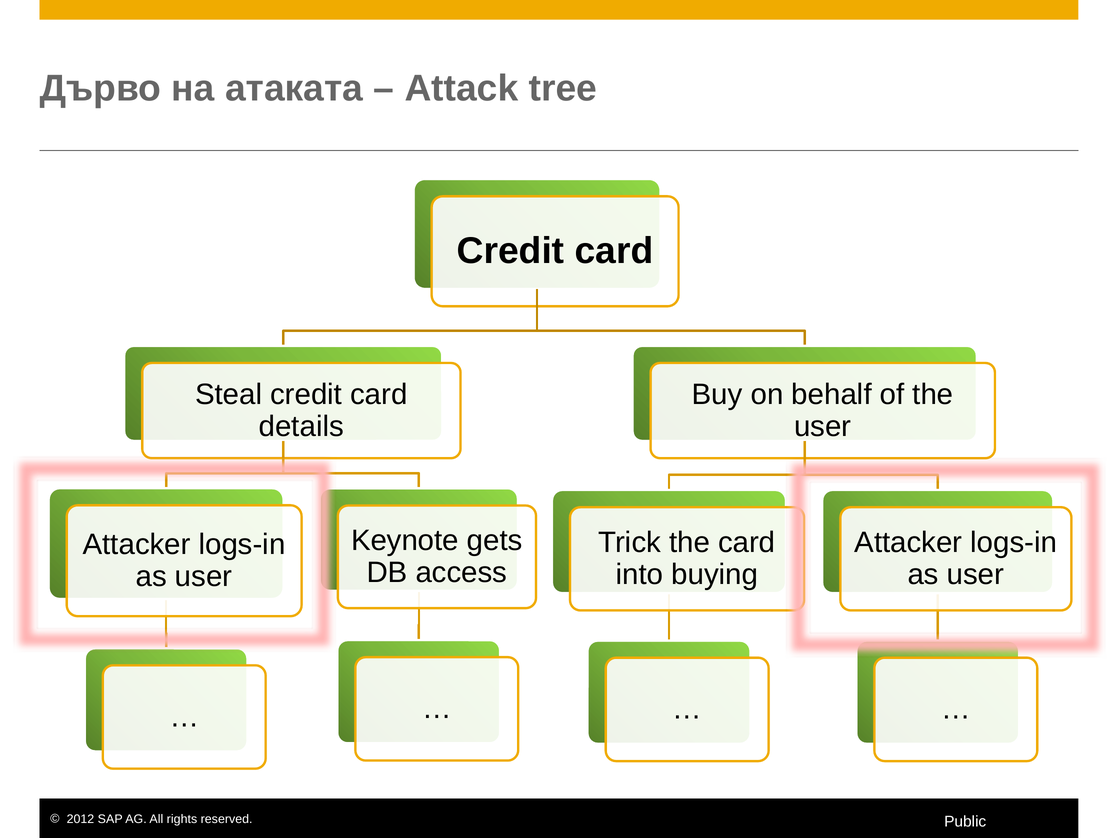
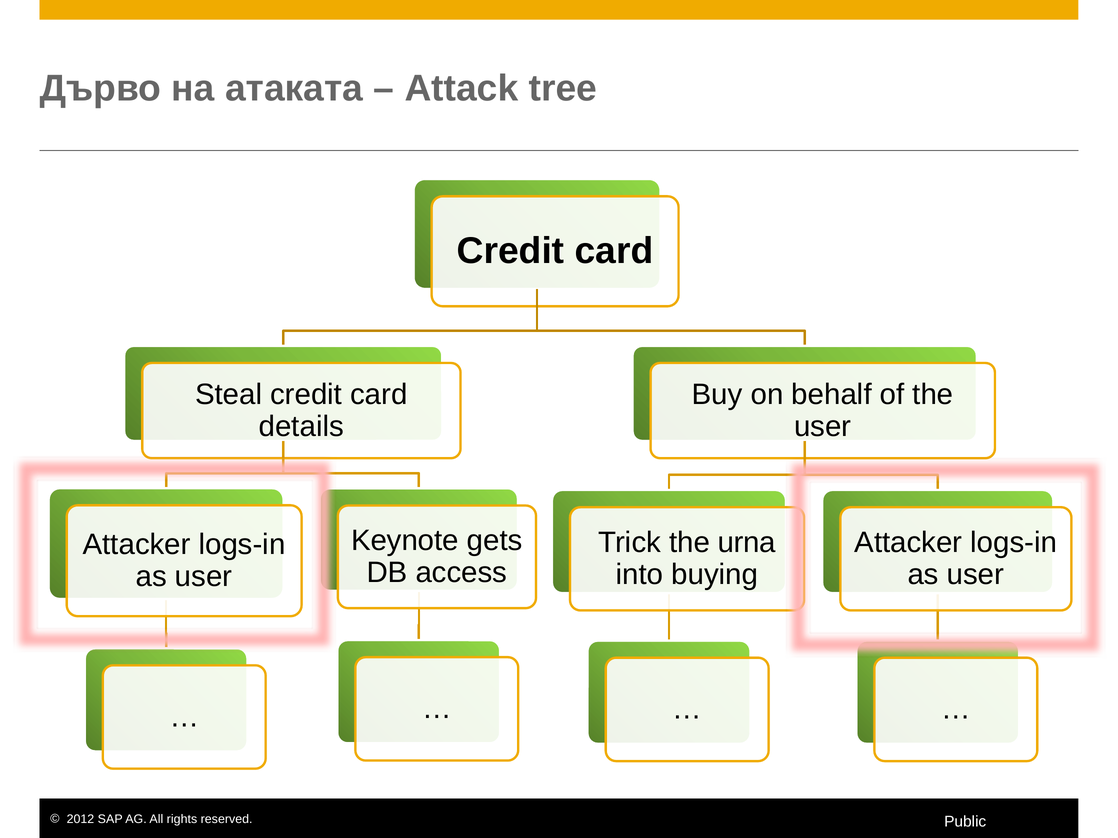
the card: card -> urna
